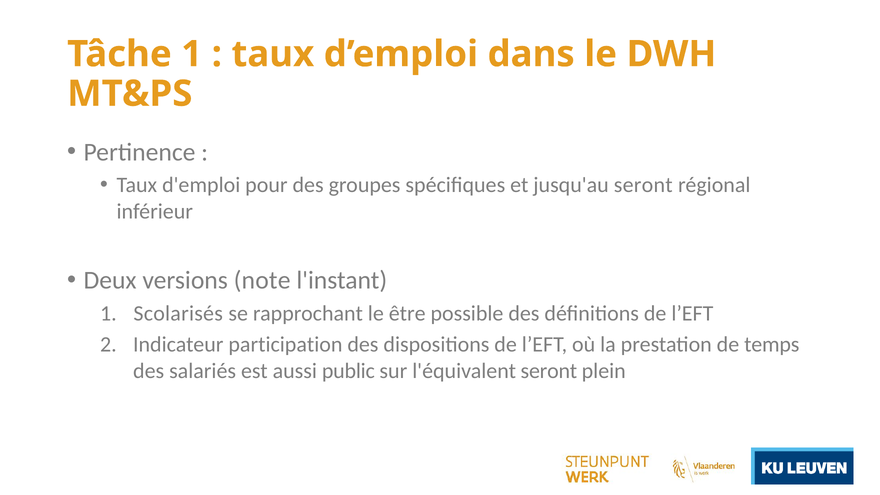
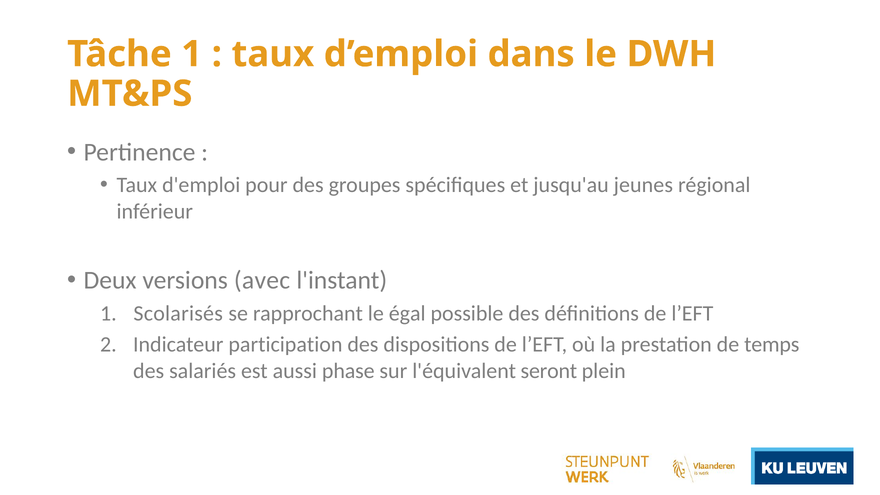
jusqu'au seront: seront -> jeunes
note: note -> avec
être: être -> égal
public: public -> phase
